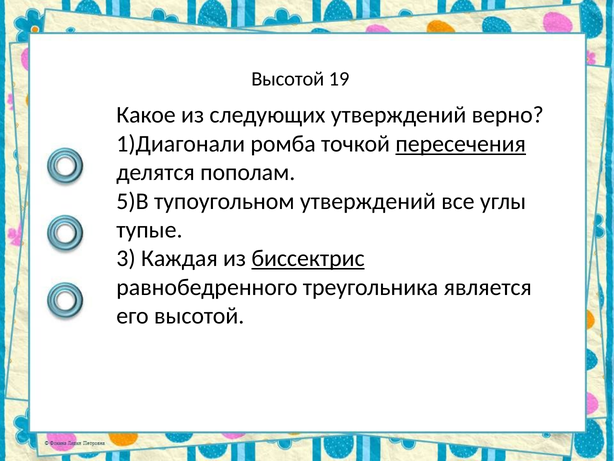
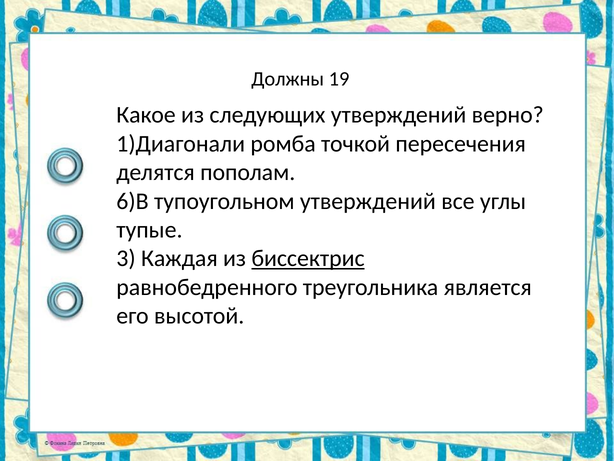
Высотой at (288, 79): Высотой -> Должны
пересечения underline: present -> none
5)В: 5)В -> 6)В
